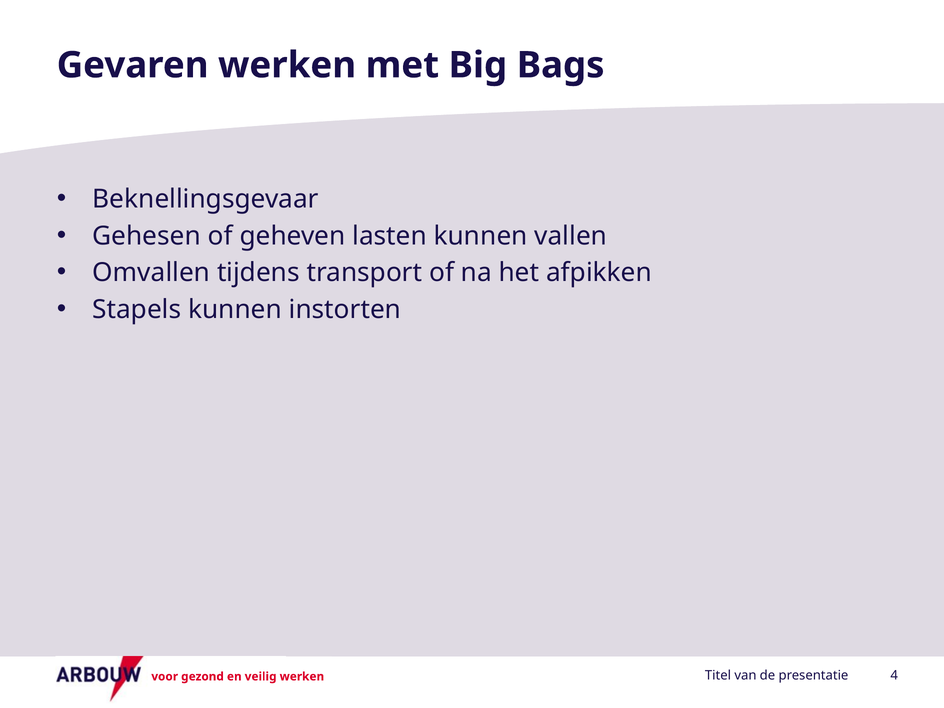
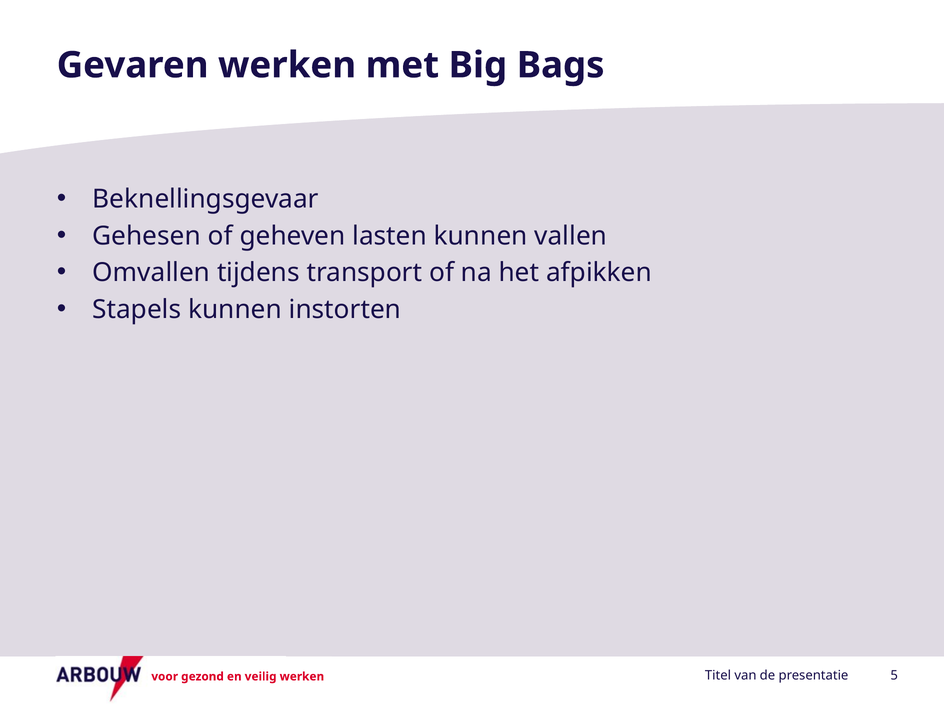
4: 4 -> 5
